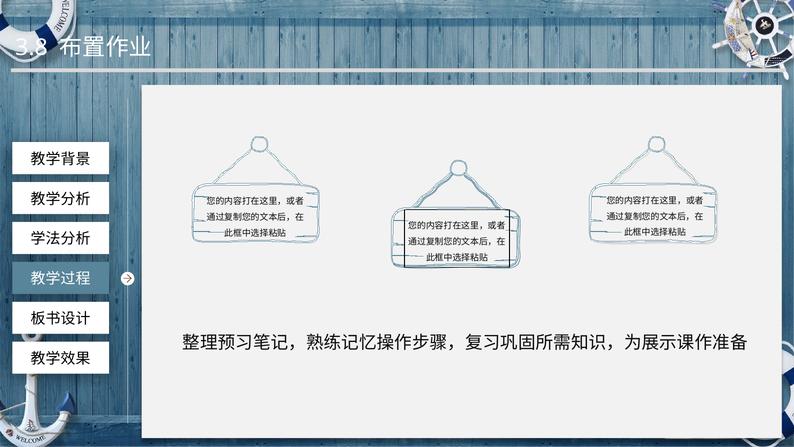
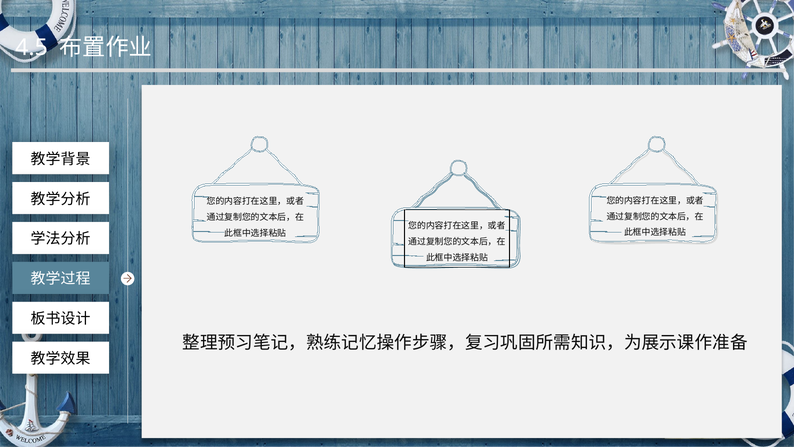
3.8: 3.8 -> 4.5
